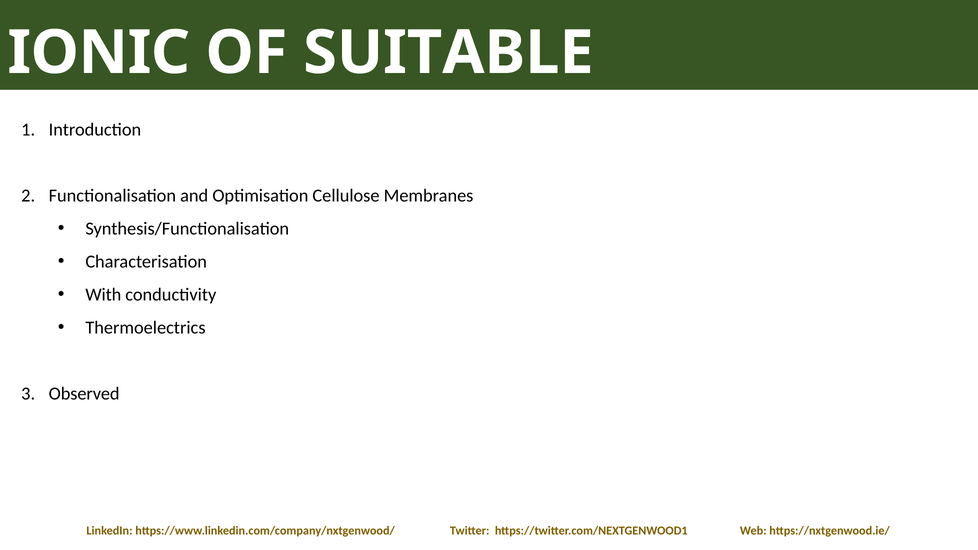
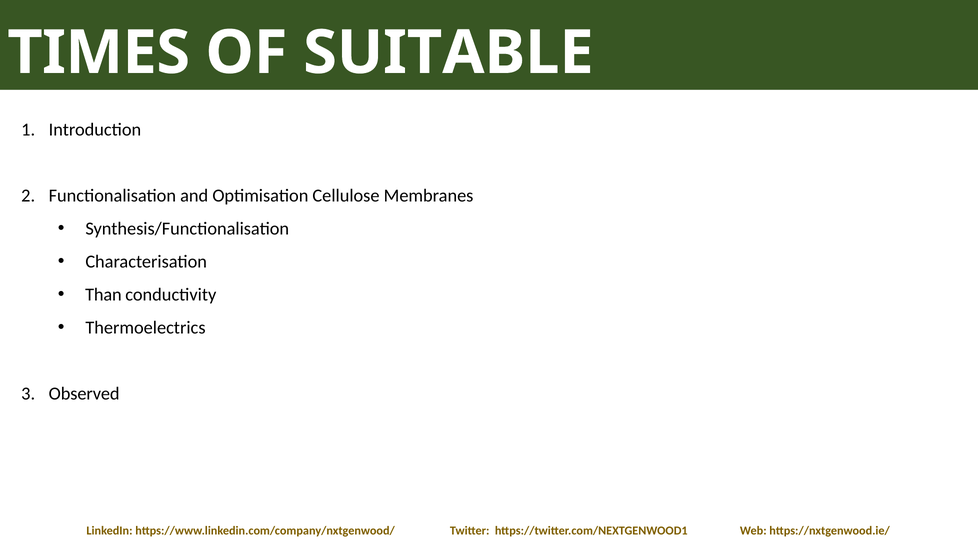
IONIC: IONIC -> TIMES
With: With -> Than
